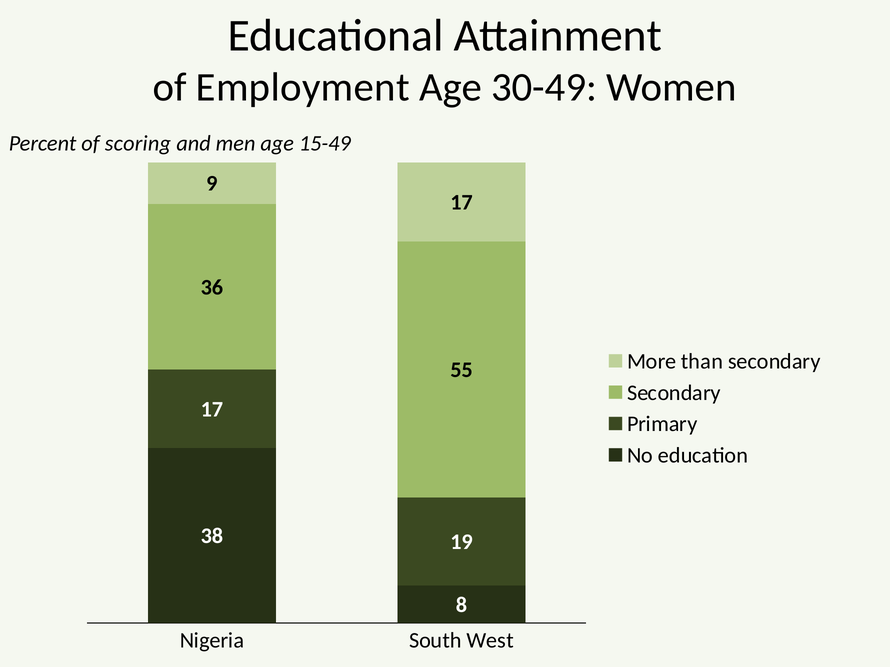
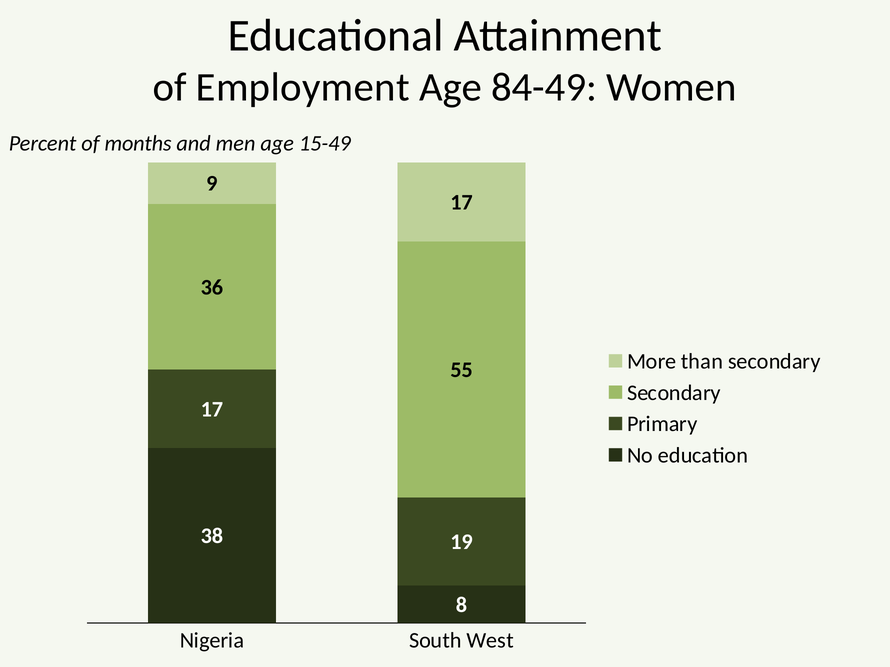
30-49: 30-49 -> 84-49
scoring: scoring -> months
